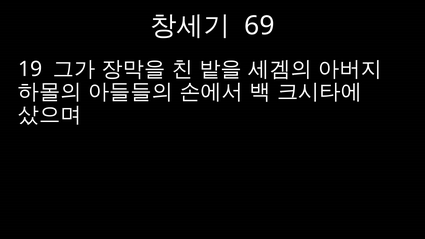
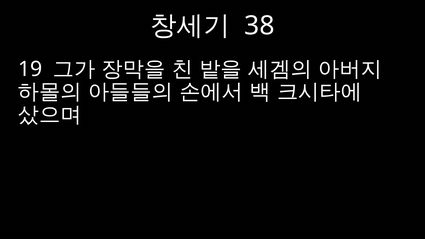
69: 69 -> 38
